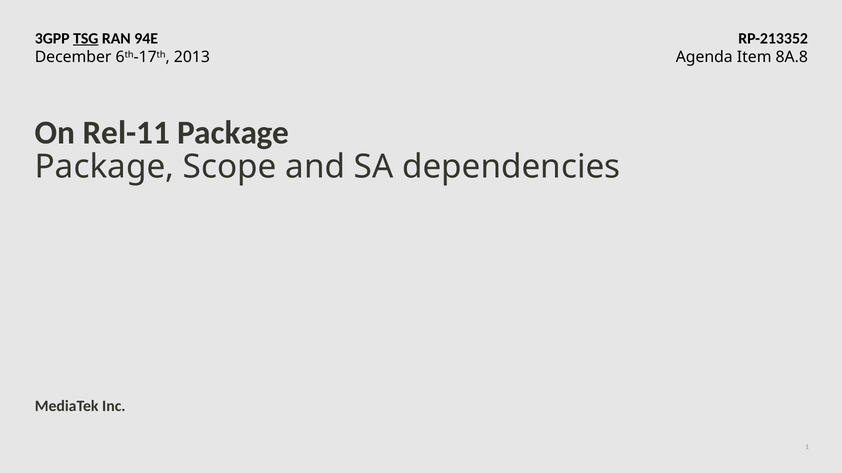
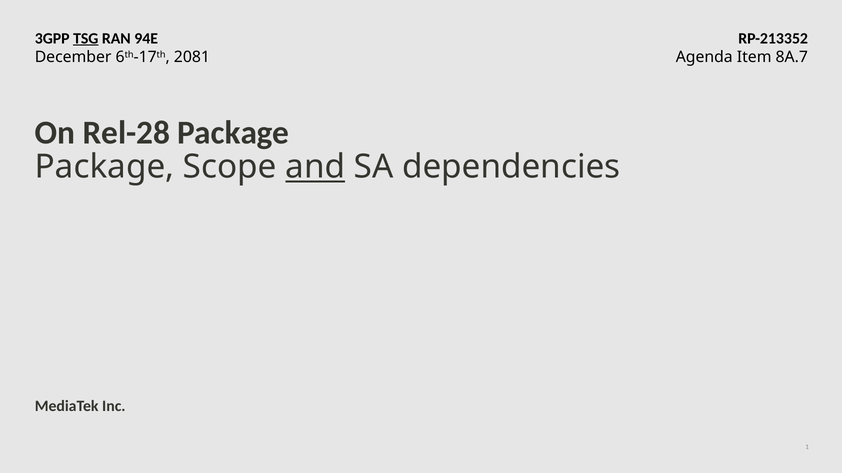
2013: 2013 -> 2081
8A.8: 8A.8 -> 8A.7
Rel-11: Rel-11 -> Rel-28
and underline: none -> present
